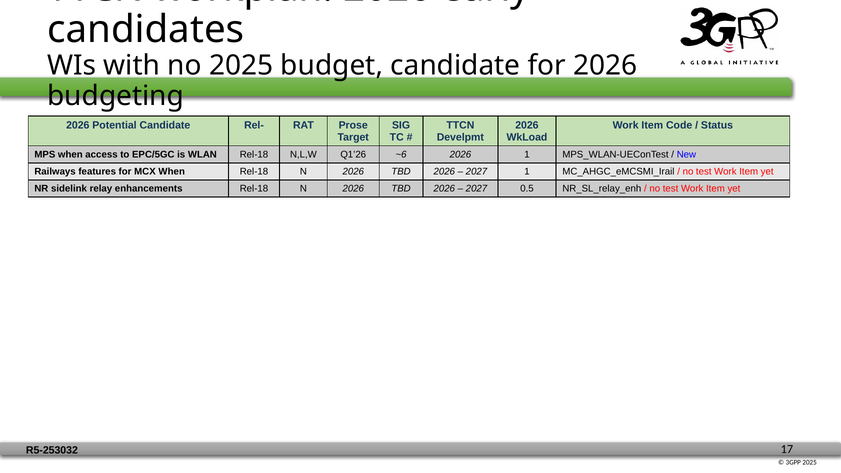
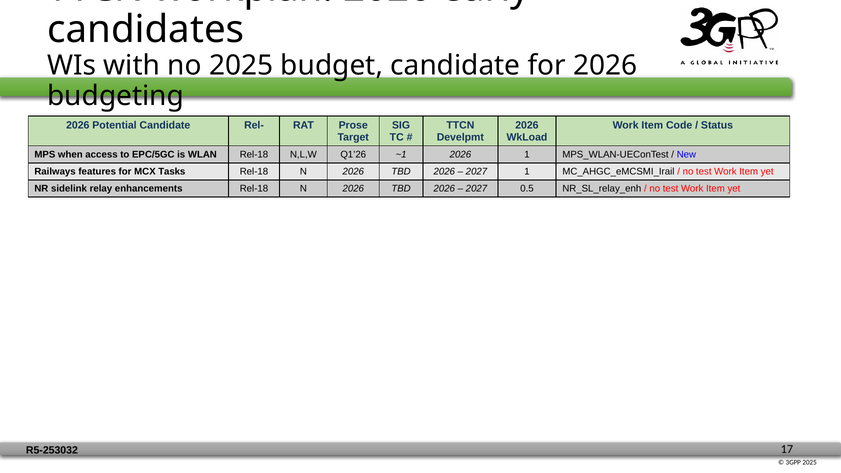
~6: ~6 -> ~1
MCX When: When -> Tasks
